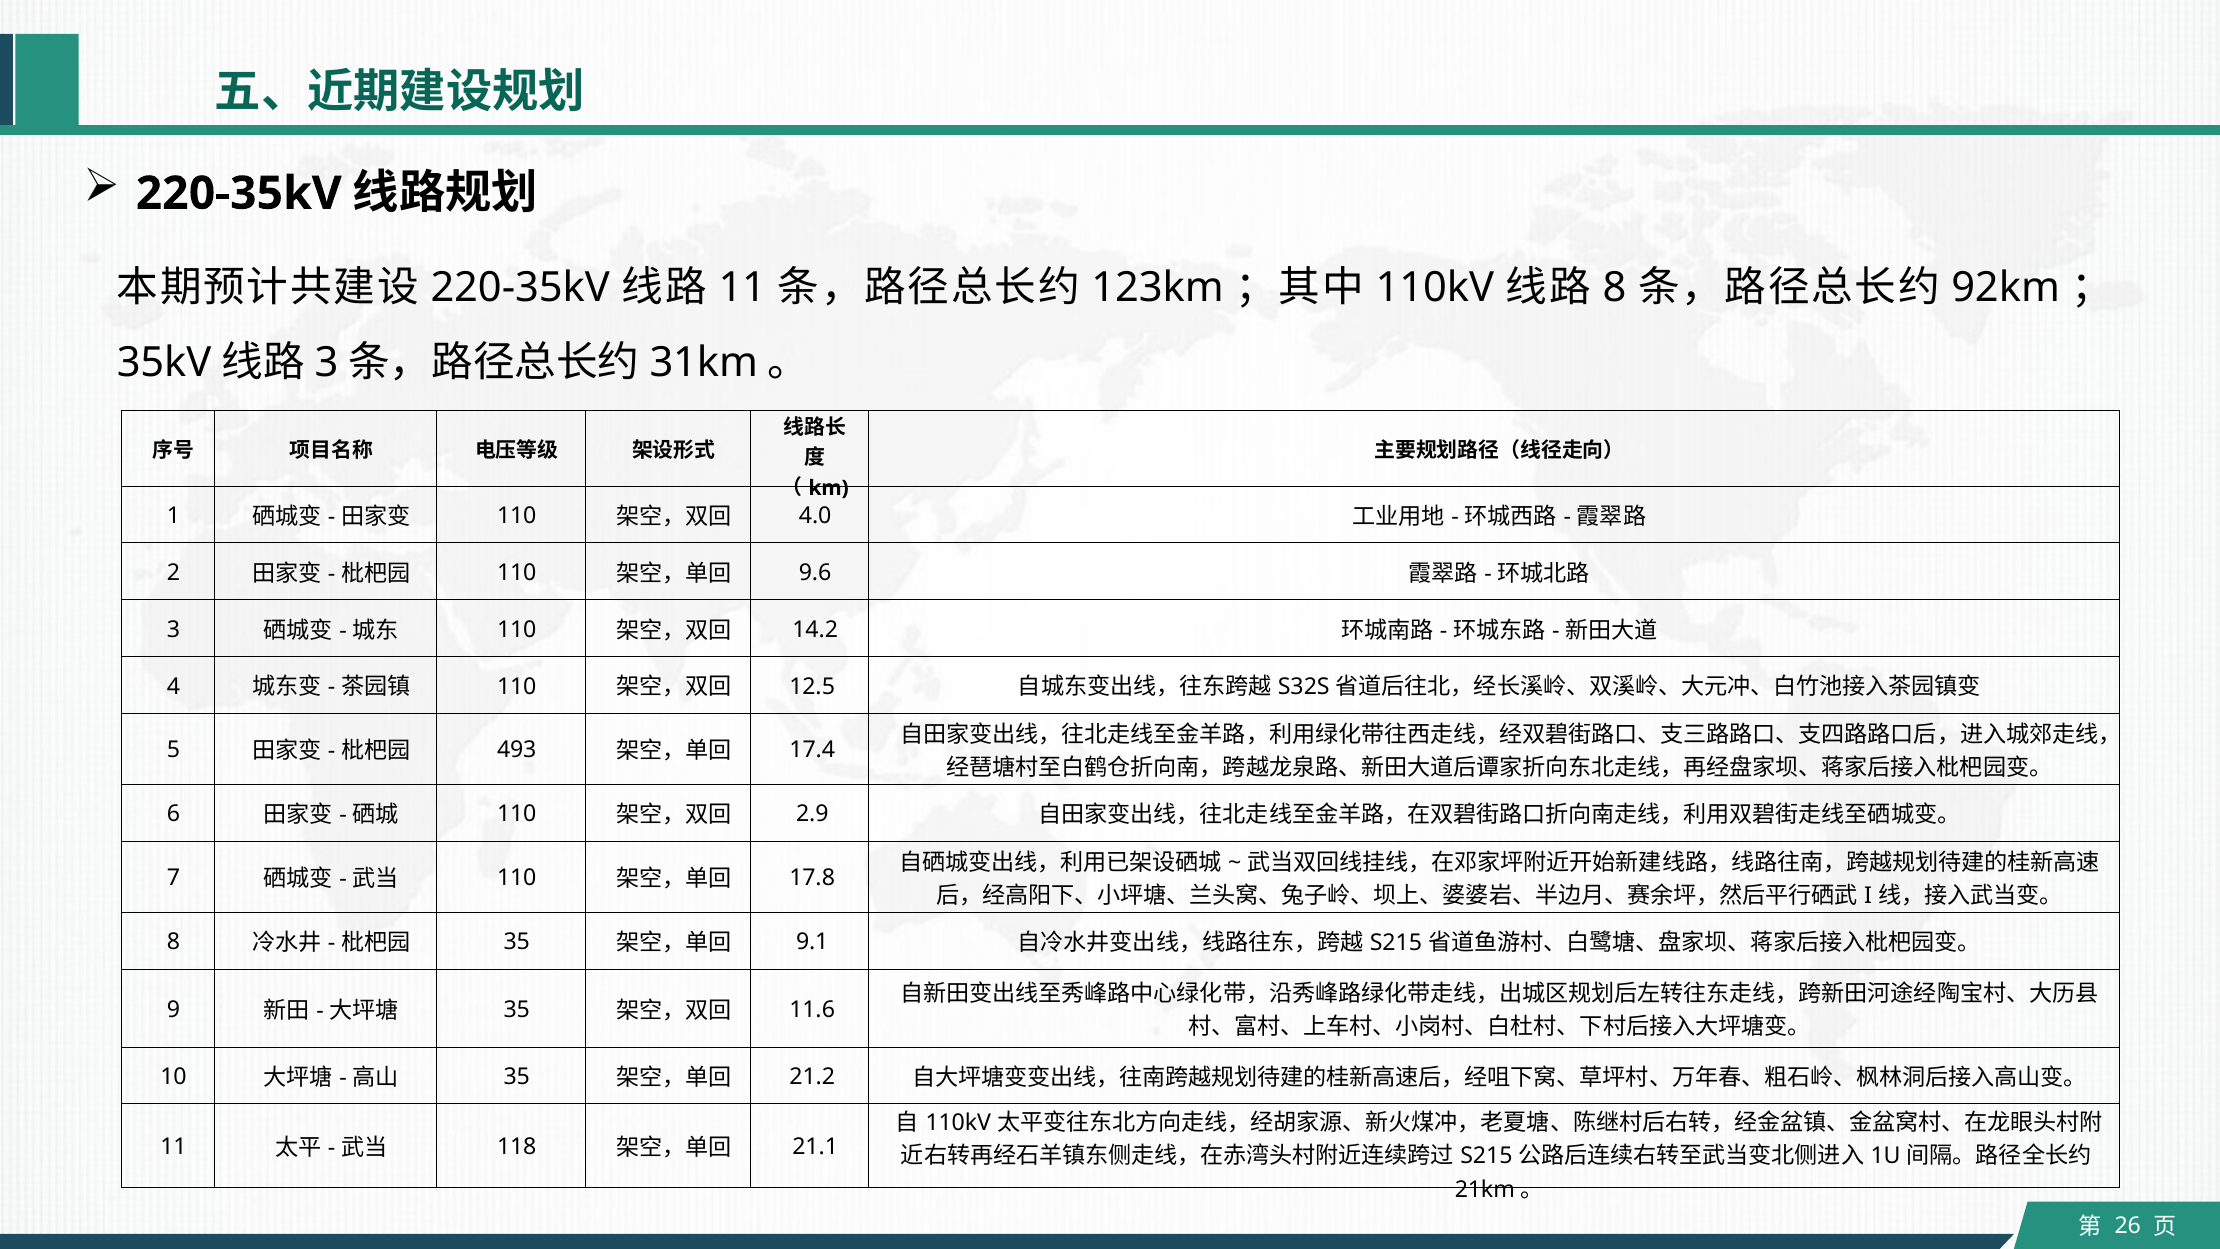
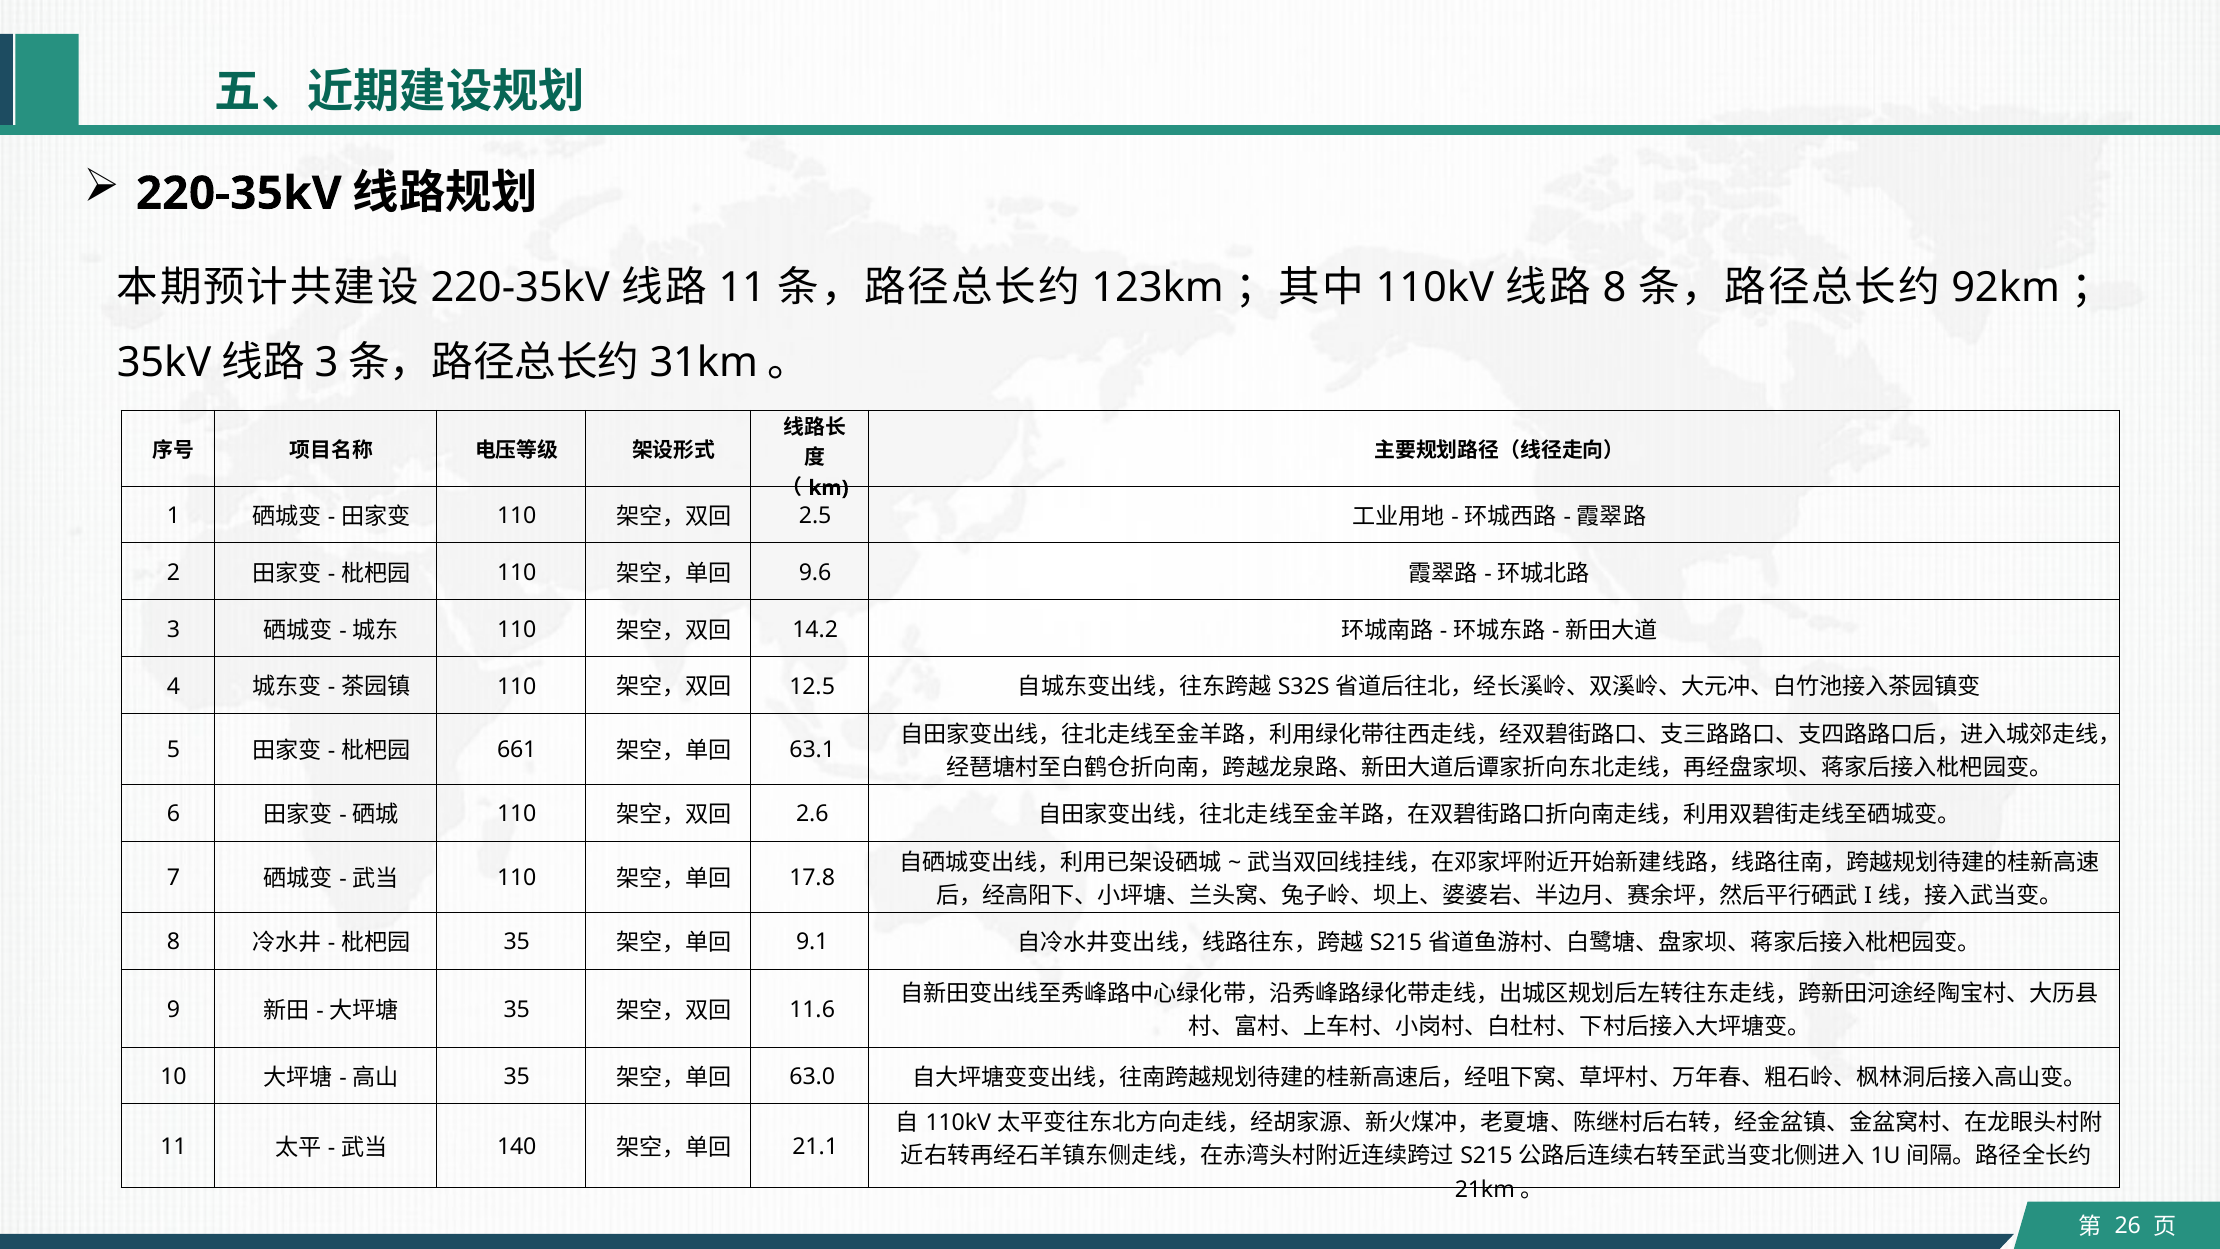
4.0: 4.0 -> 2.5
493: 493 -> 661
17.4: 17.4 -> 63.1
2.9: 2.9 -> 2.6
21.2: 21.2 -> 63.0
118: 118 -> 140
